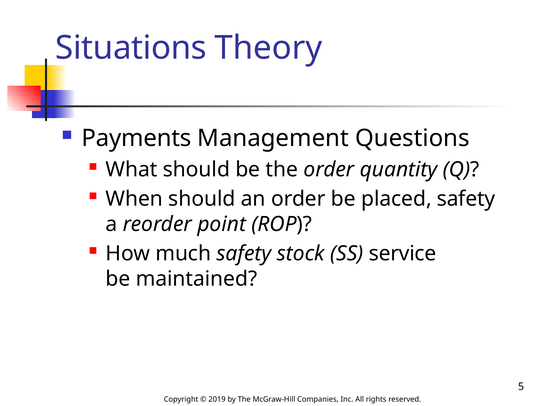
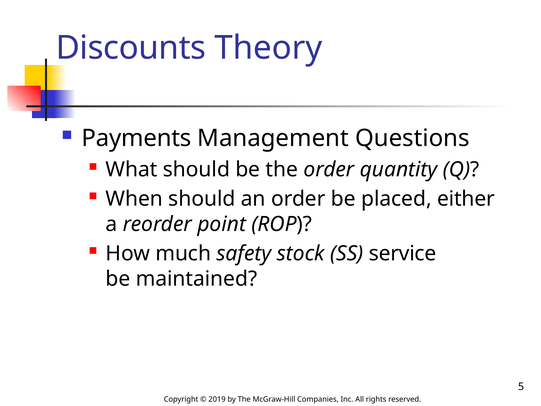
Situations: Situations -> Discounts
placed safety: safety -> either
